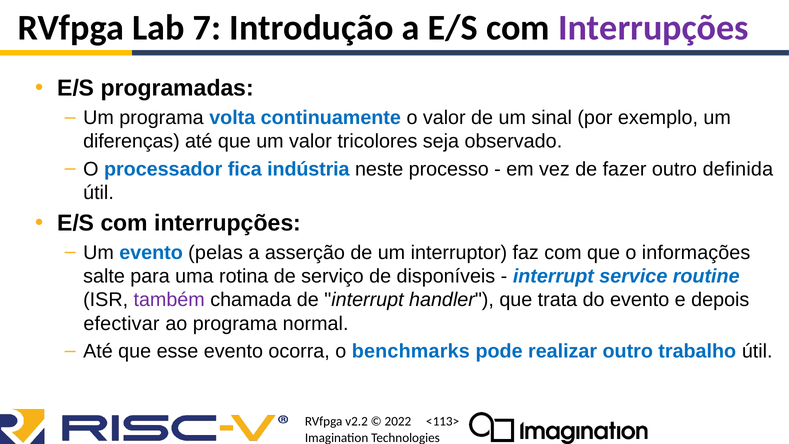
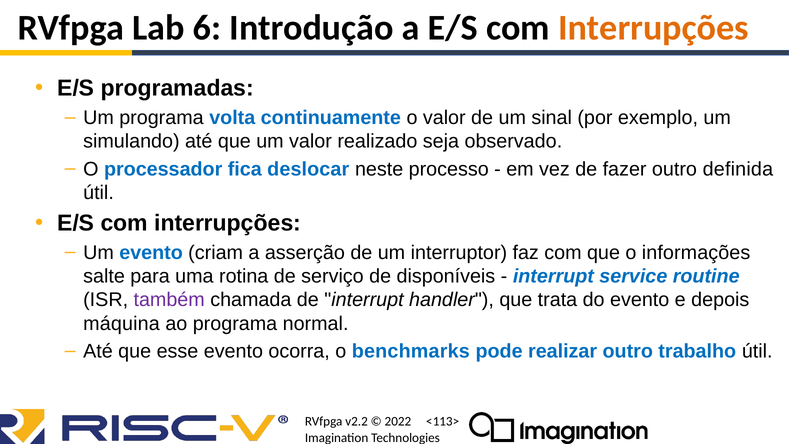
7: 7 -> 6
Interrupções at (653, 28) colour: purple -> orange
diferenças: diferenças -> simulando
tricolores: tricolores -> realizado
indústria: indústria -> deslocar
pelas: pelas -> criam
efectivar: efectivar -> máquina
